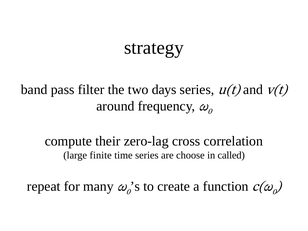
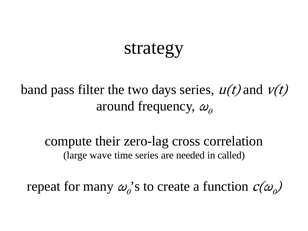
finite: finite -> wave
choose: choose -> needed
